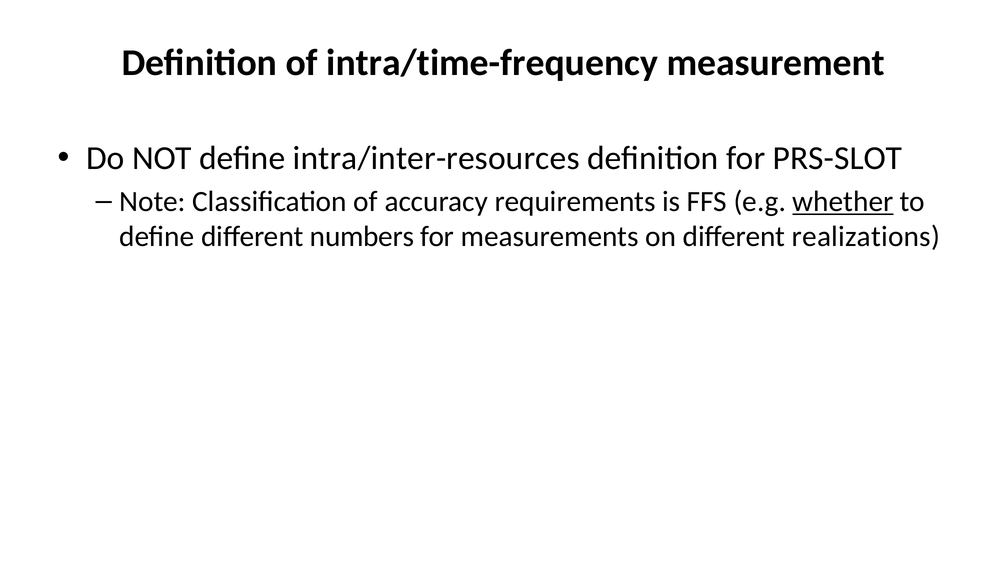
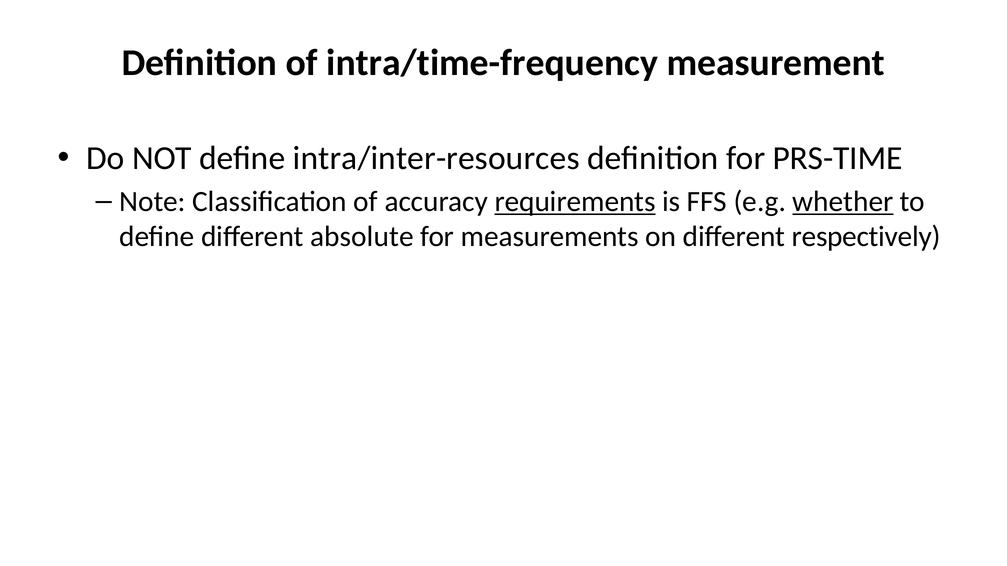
PRS-SLOT: PRS-SLOT -> PRS-TIME
requirements underline: none -> present
numbers: numbers -> absolute
realizations: realizations -> respectively
